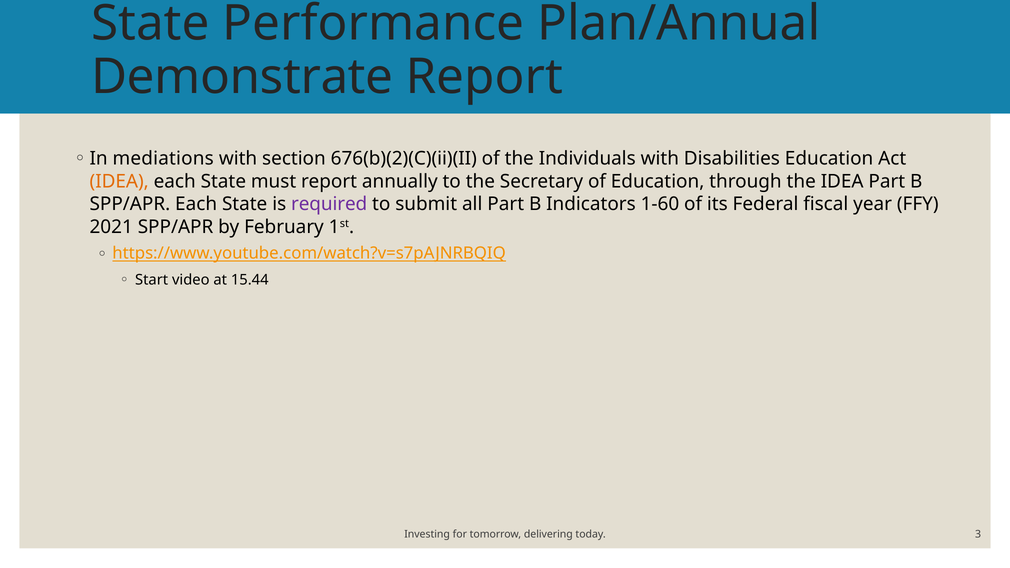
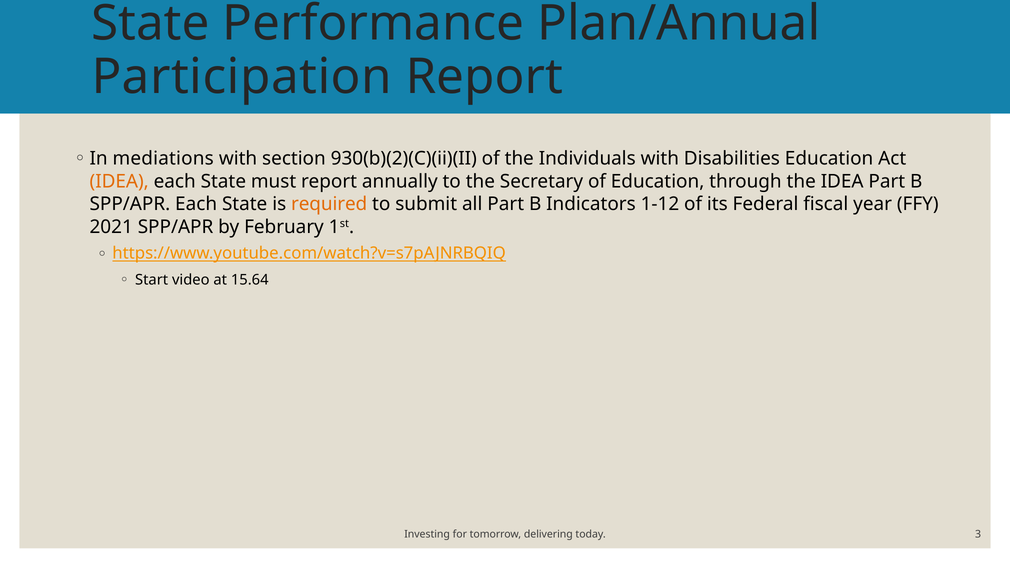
Demonstrate: Demonstrate -> Participation
676(b)(2)(C)(ii)(II: 676(b)(2)(C)(ii)(II -> 930(b)(2)(C)(ii)(II
required colour: purple -> orange
1-60: 1-60 -> 1-12
15.44: 15.44 -> 15.64
